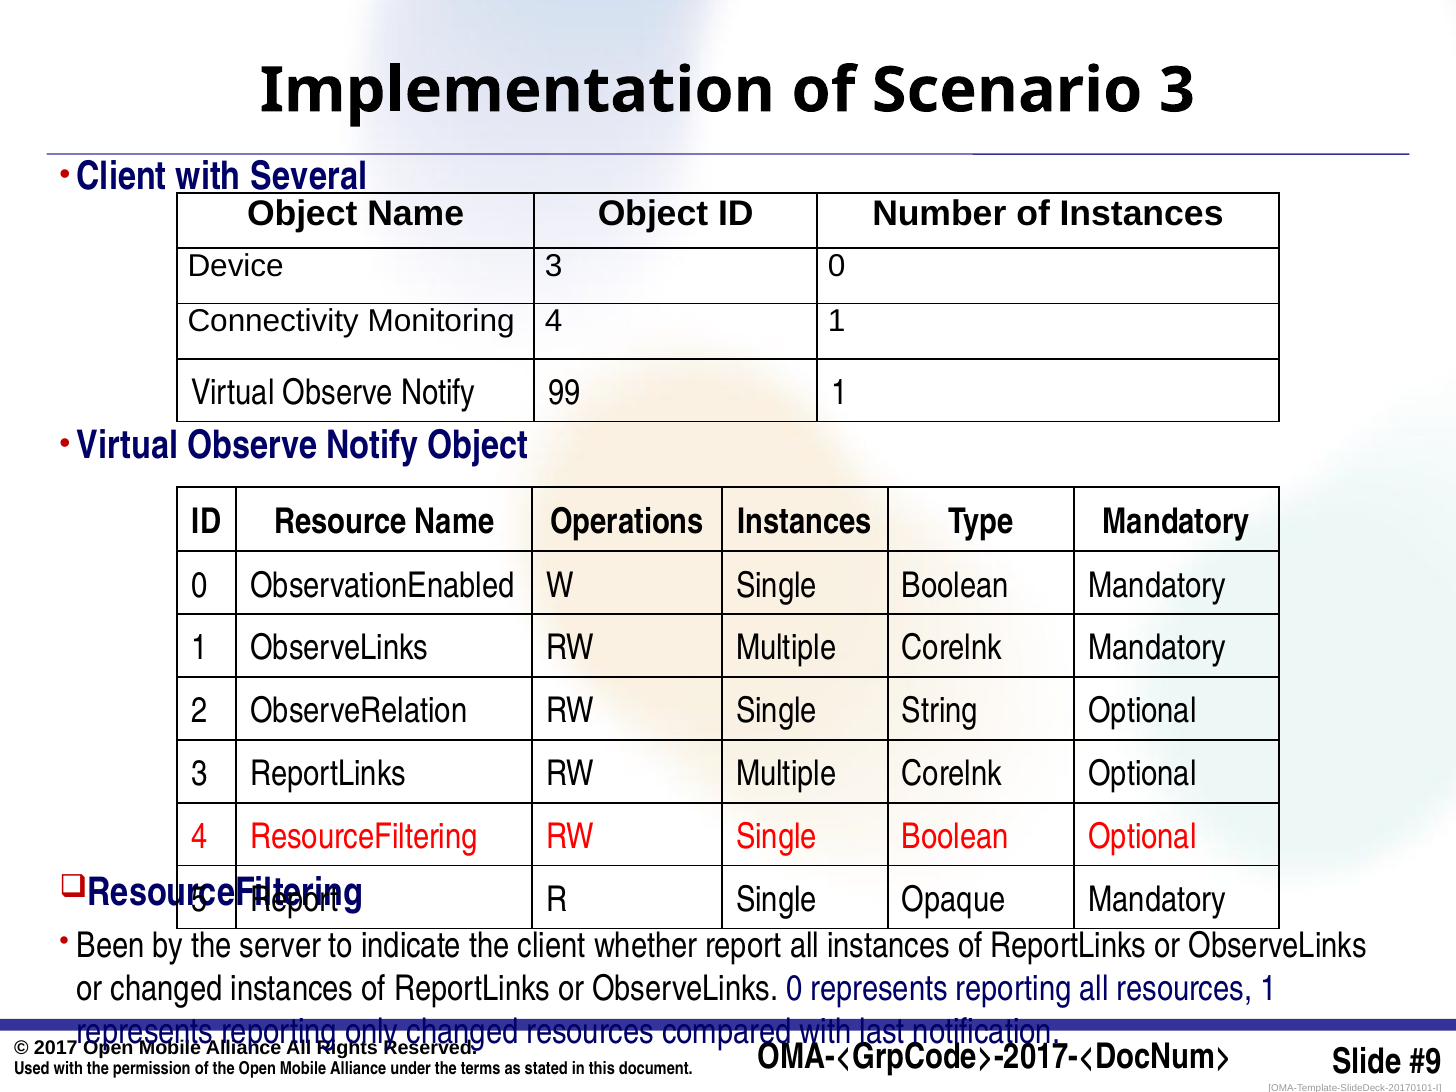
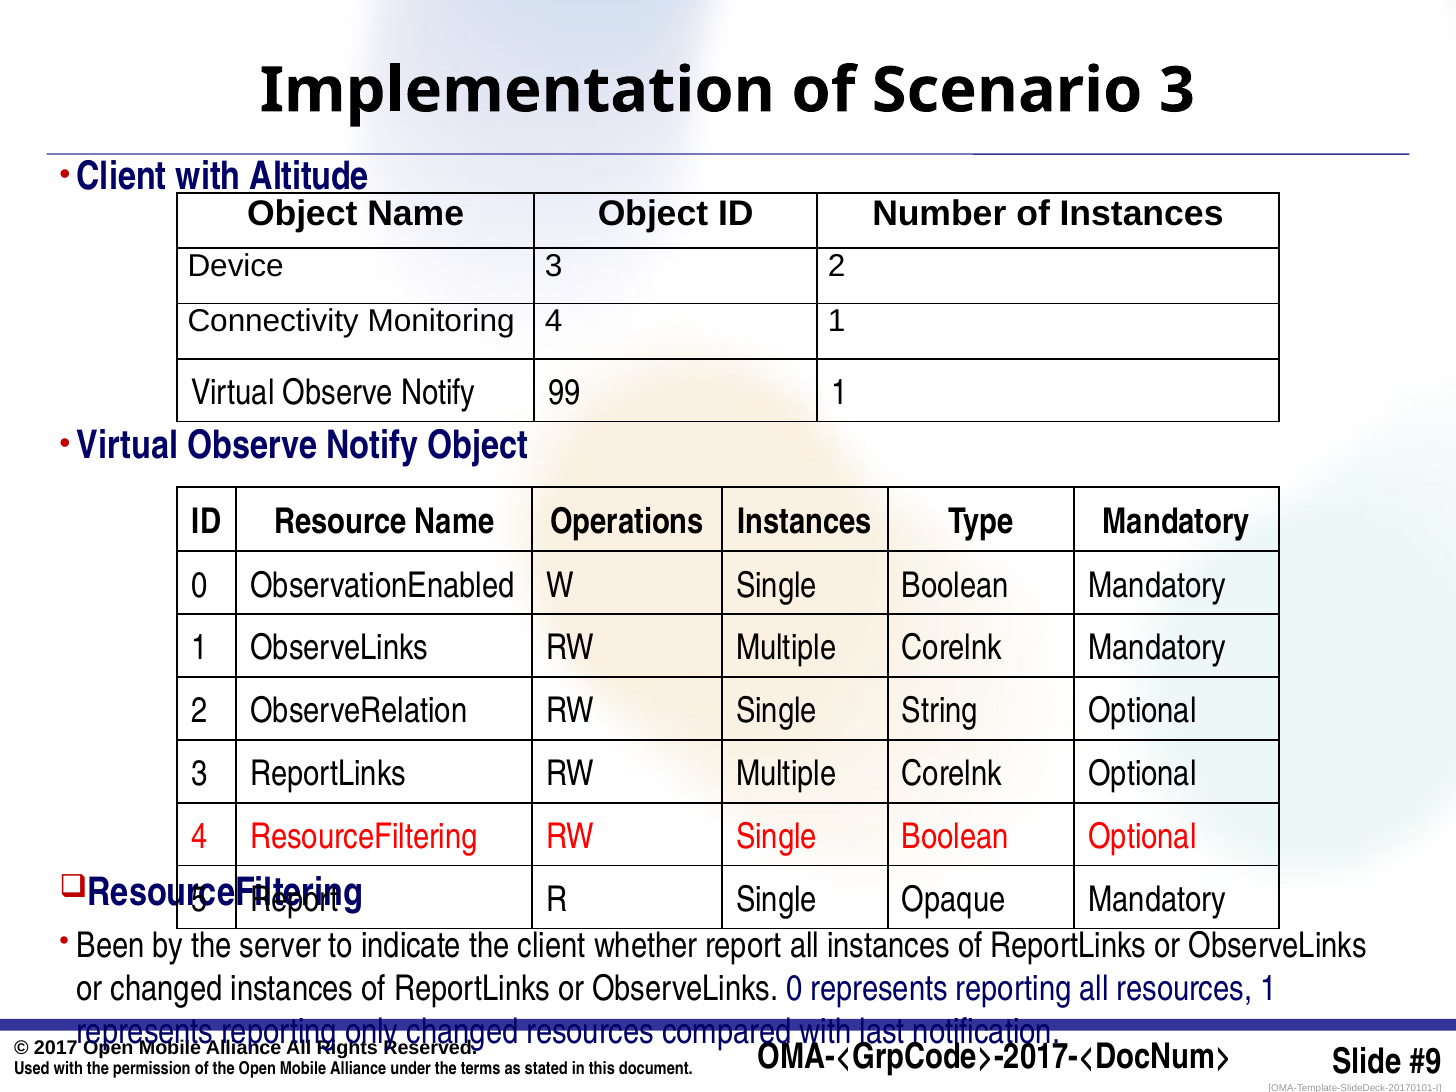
Several: Several -> Altitude
3 0: 0 -> 2
